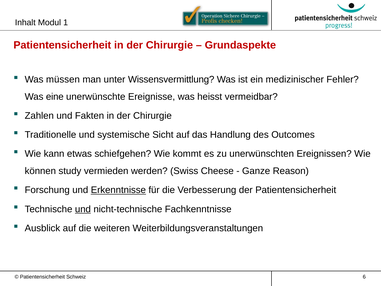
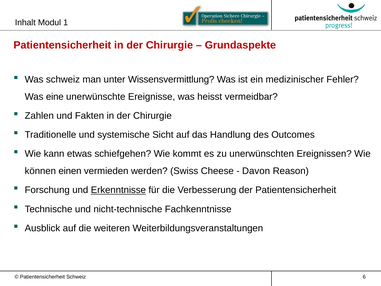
Was müssen: müssen -> schweiz
study: study -> einen
Ganze: Ganze -> Davon
und at (83, 209) underline: present -> none
